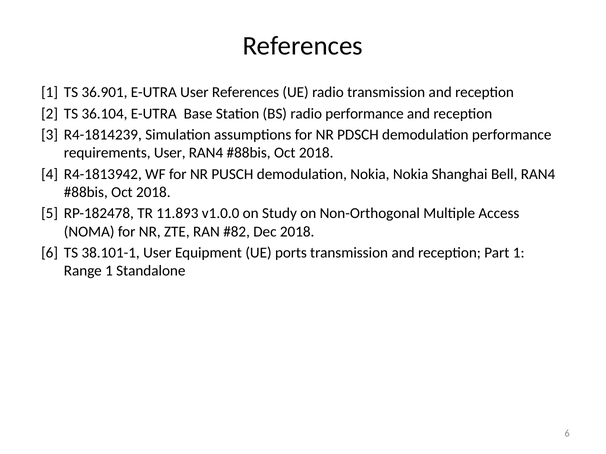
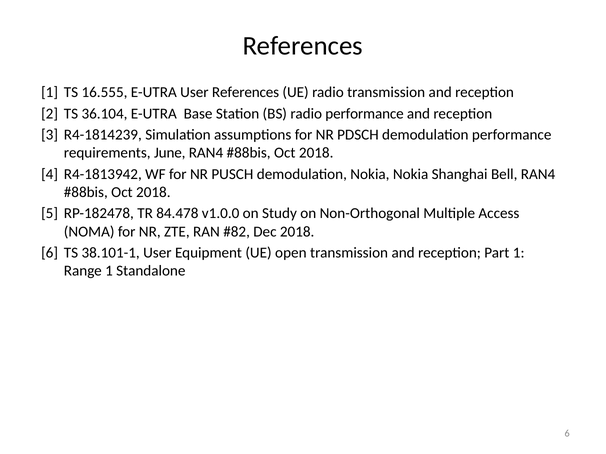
36.901: 36.901 -> 16.555
requirements User: User -> June
11.893: 11.893 -> 84.478
ports: ports -> open
